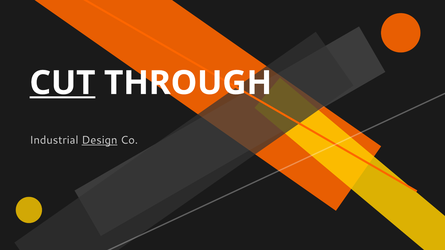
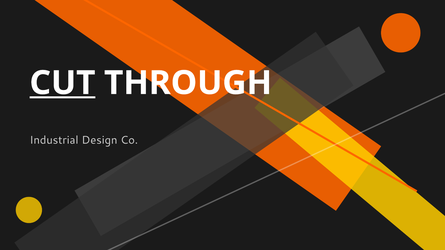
Design underline: present -> none
